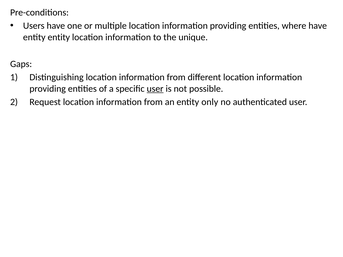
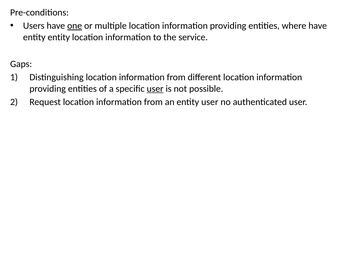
one underline: none -> present
unique: unique -> service
entity only: only -> user
